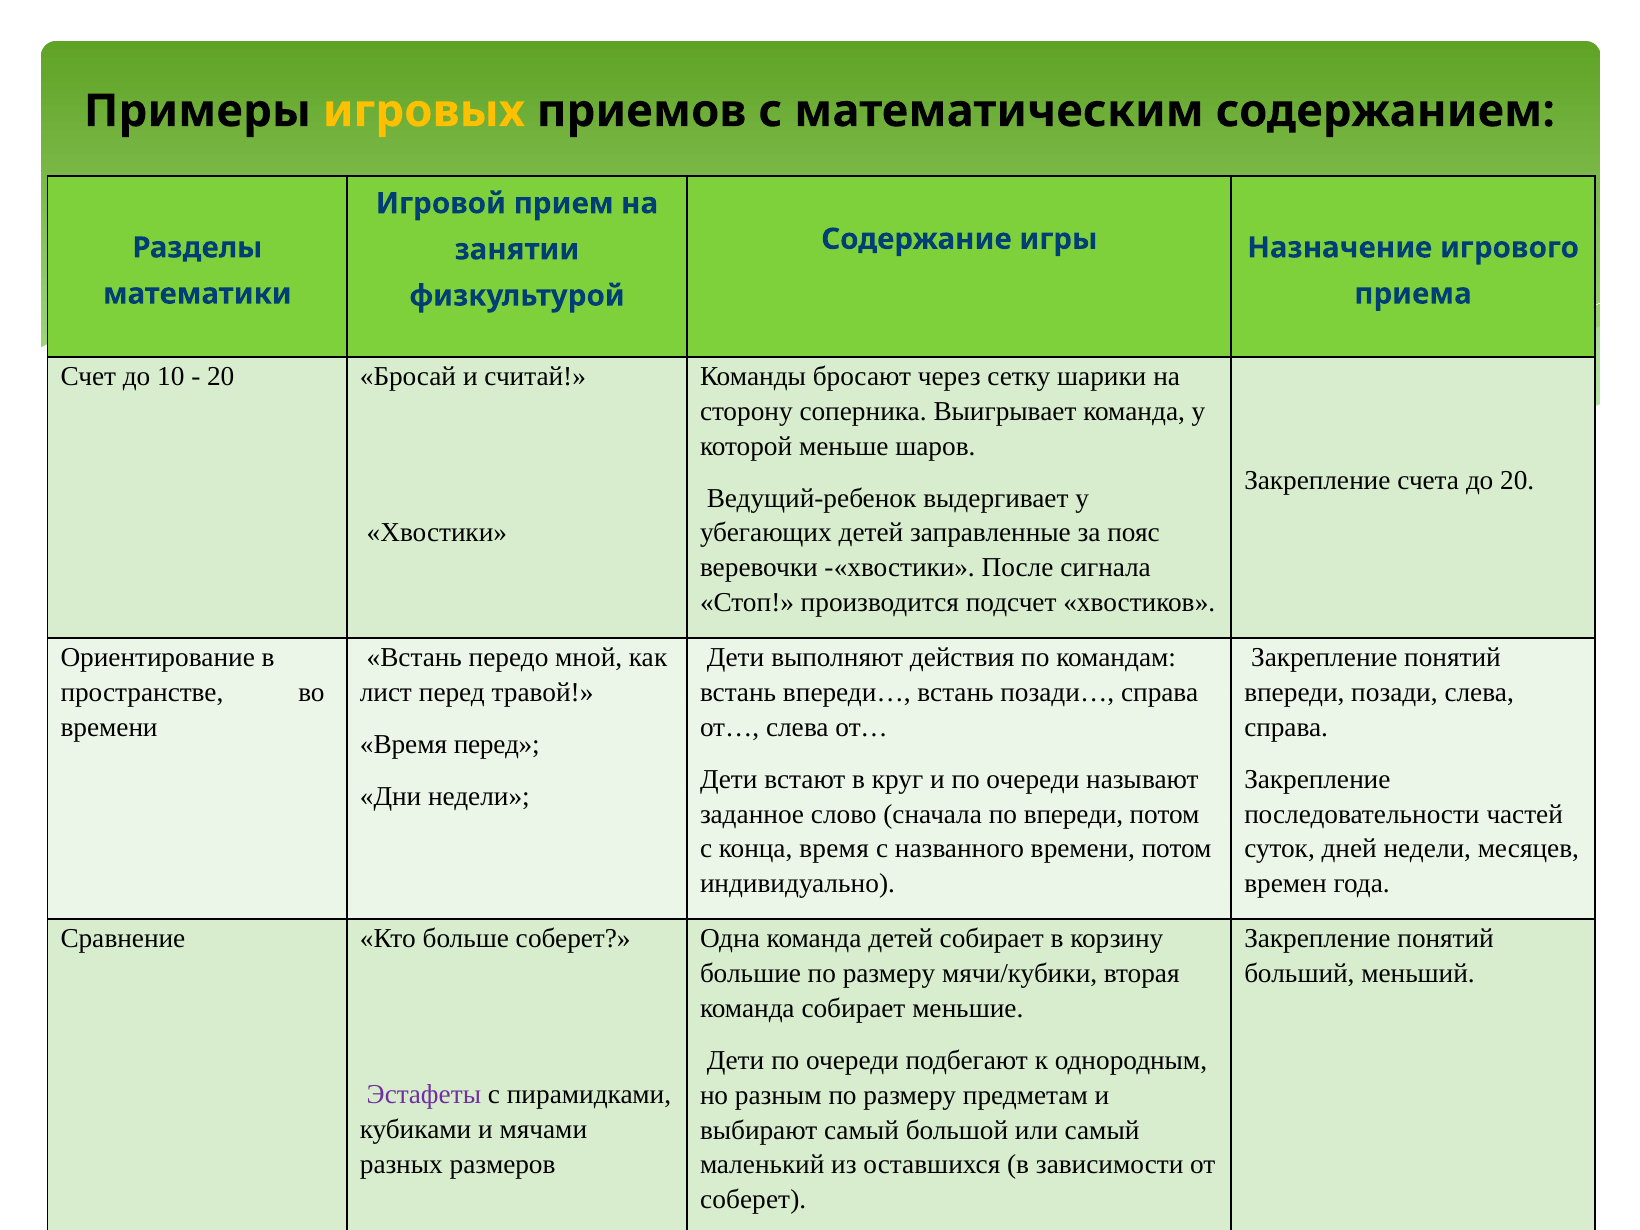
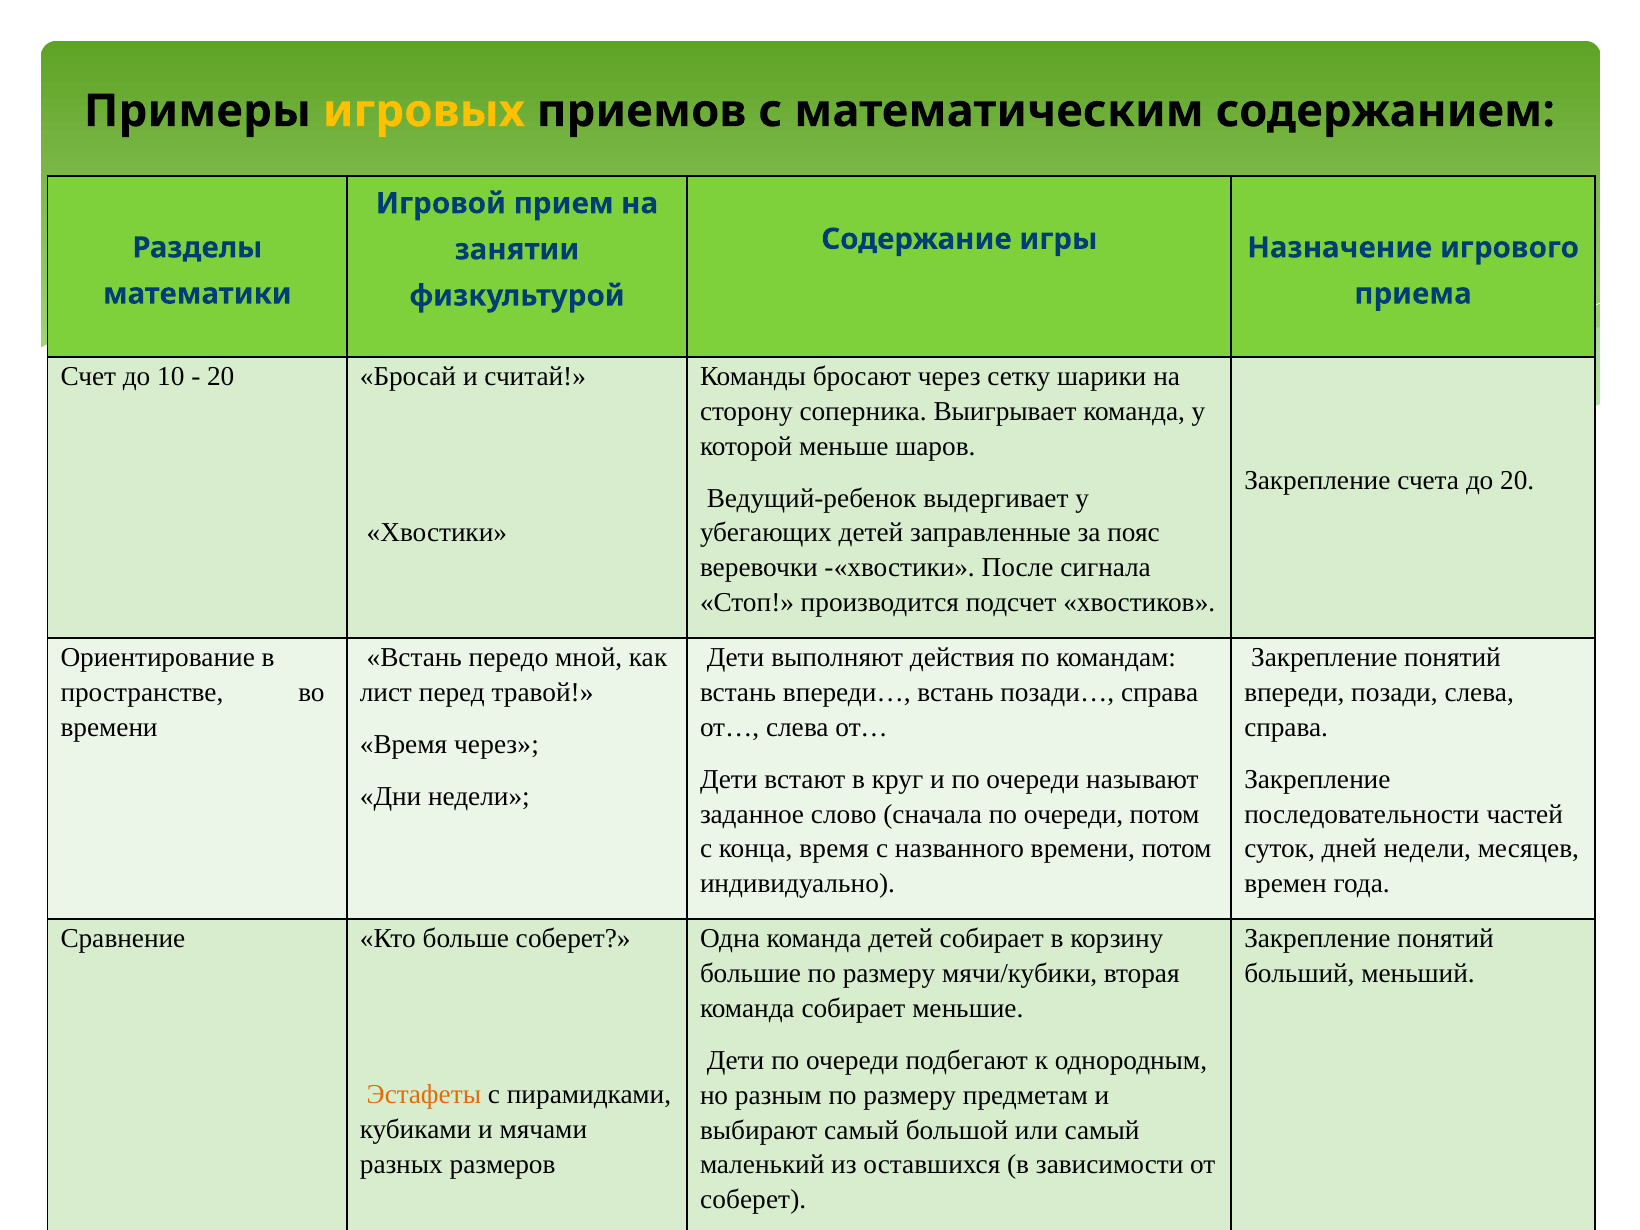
Время перед: перед -> через
сначала по впереди: впереди -> очереди
Эстафеты colour: purple -> orange
